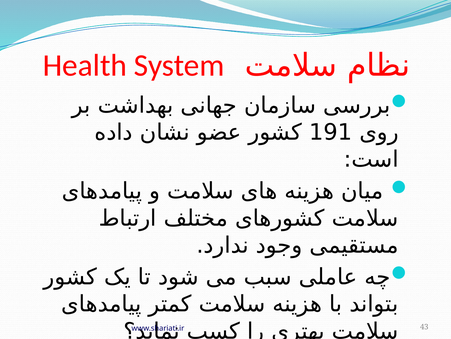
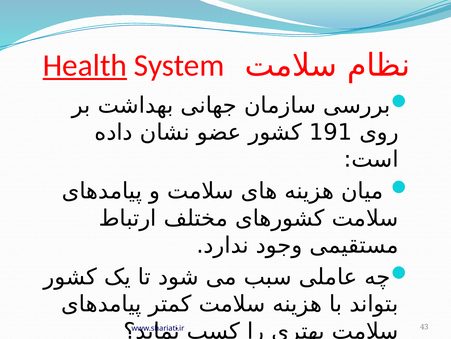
Health underline: none -> present
